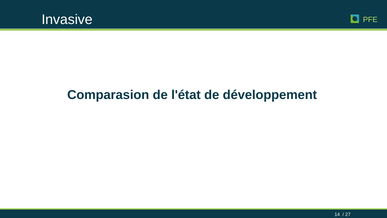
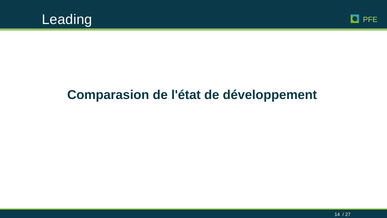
Invasive: Invasive -> Leading
